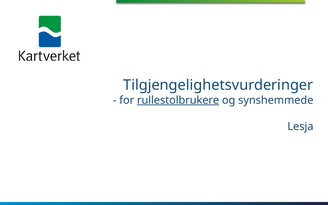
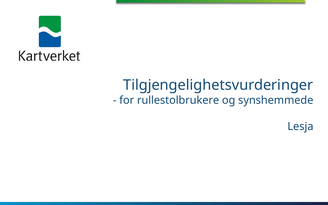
rullestolbrukere underline: present -> none
